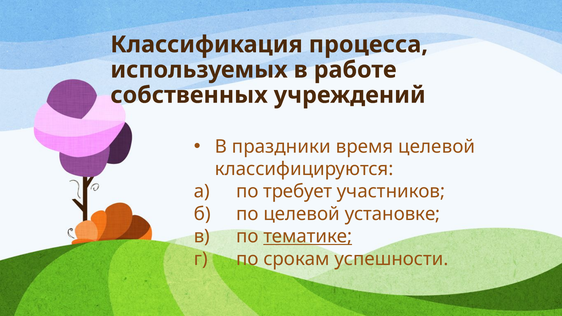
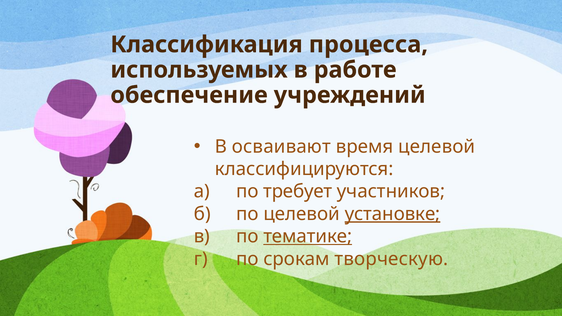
собственных: собственных -> обеспечение
праздники: праздники -> осваивают
установке underline: none -> present
успешности: успешности -> творческую
